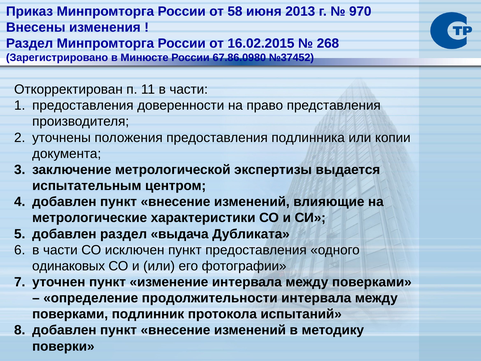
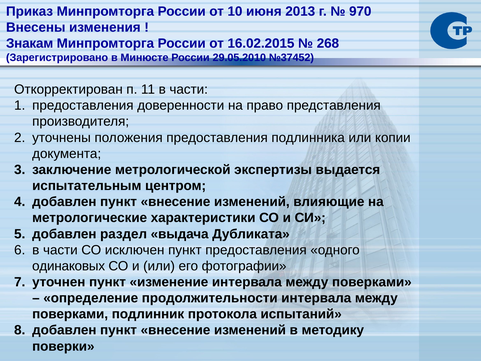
58: 58 -> 10
Раздел at (30, 43): Раздел -> Знакам
67.86.0980: 67.86.0980 -> 29.05.2010
